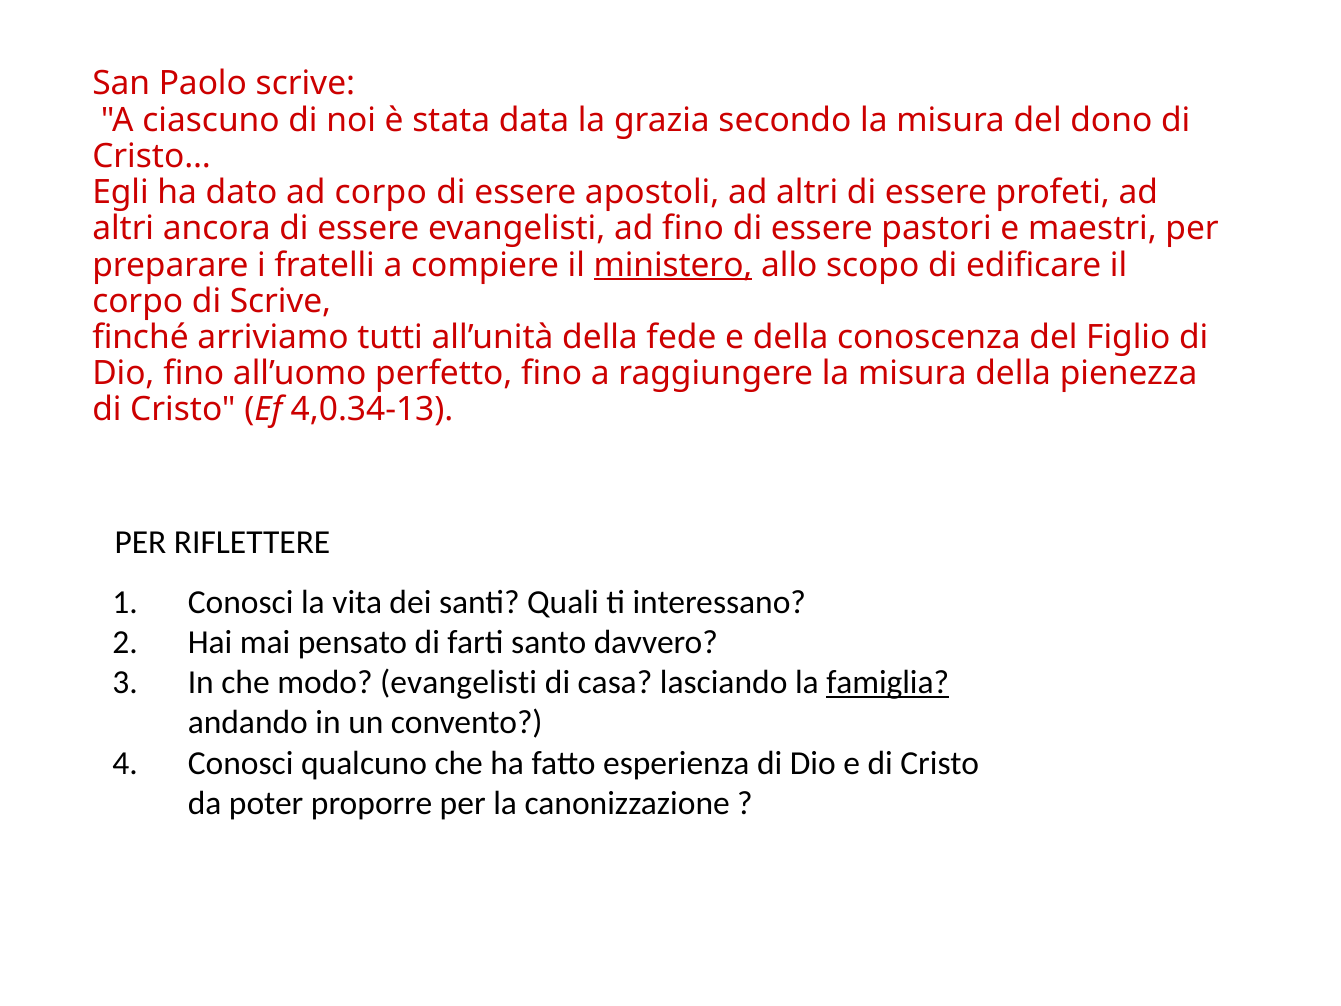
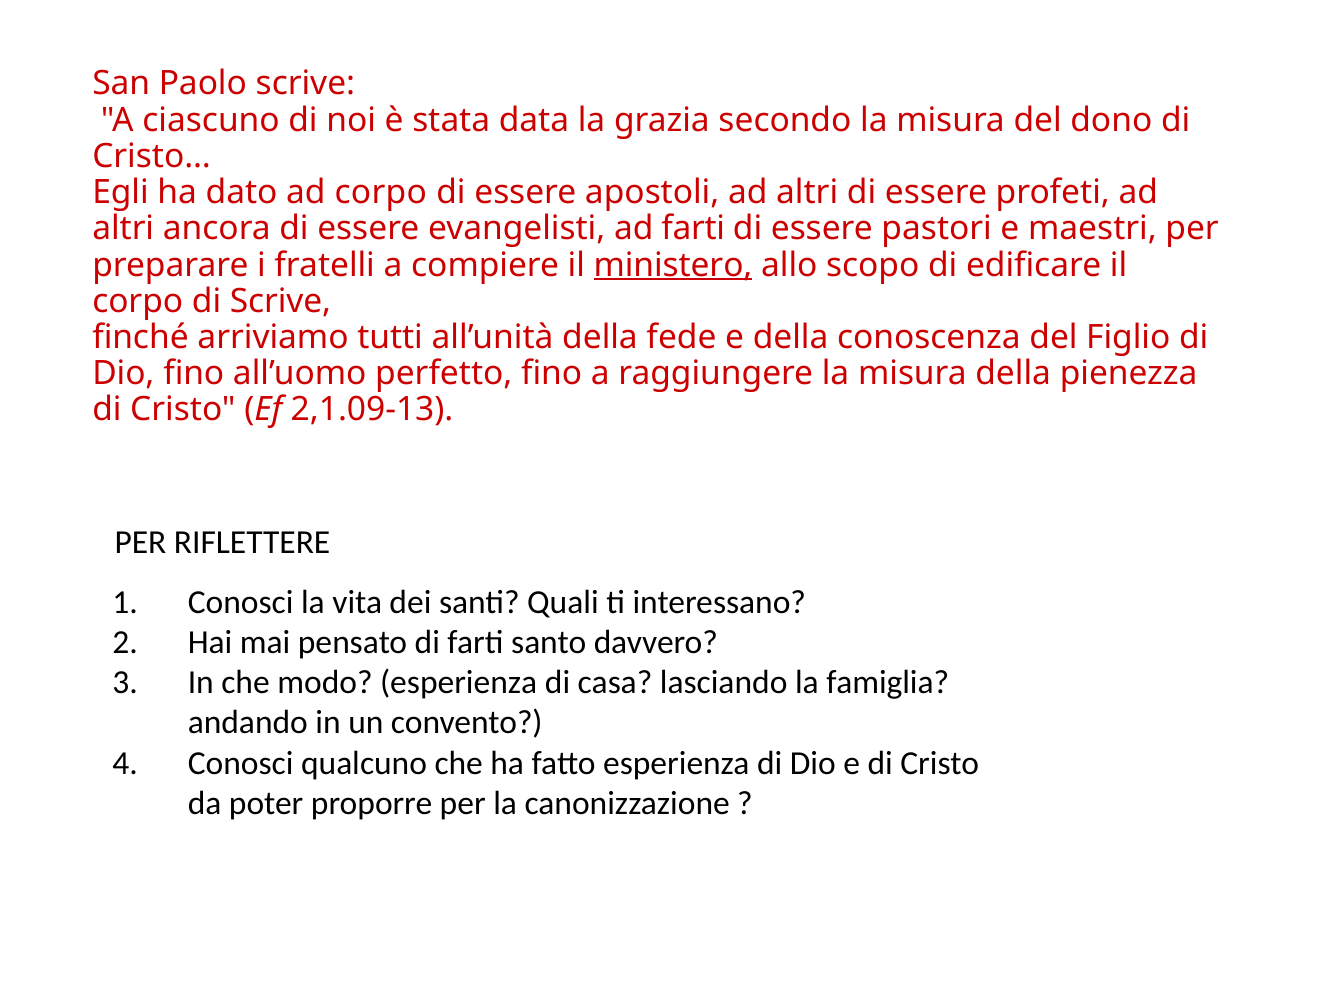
ad fino: fino -> farti
4,0.34-13: 4,0.34-13 -> 2,1.09-13
modo evangelisti: evangelisti -> esperienza
famiglia underline: present -> none
